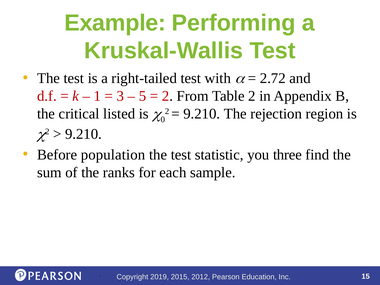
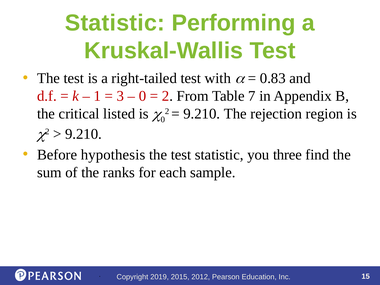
Example at (115, 23): Example -> Statistic
2.72: 2.72 -> 0.83
5 at (142, 96): 5 -> 0
Table 2: 2 -> 7
population: population -> hypothesis
